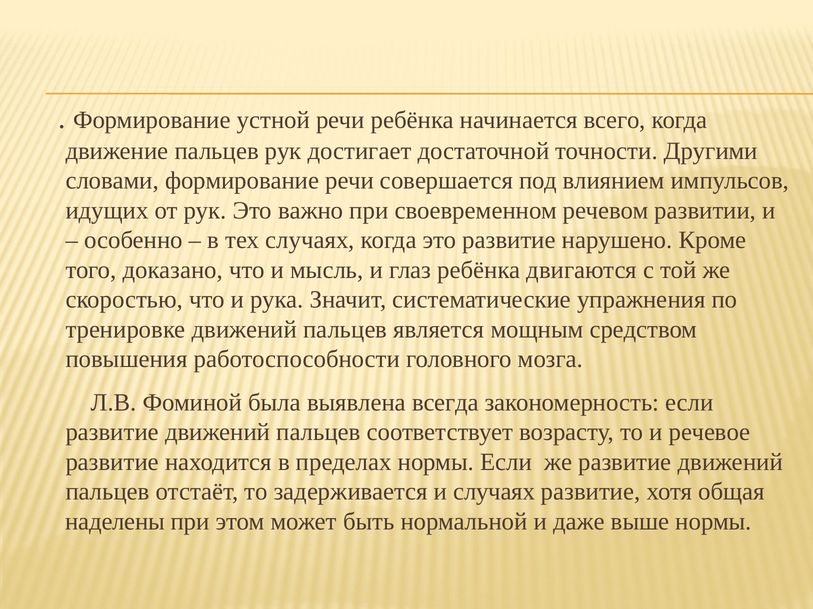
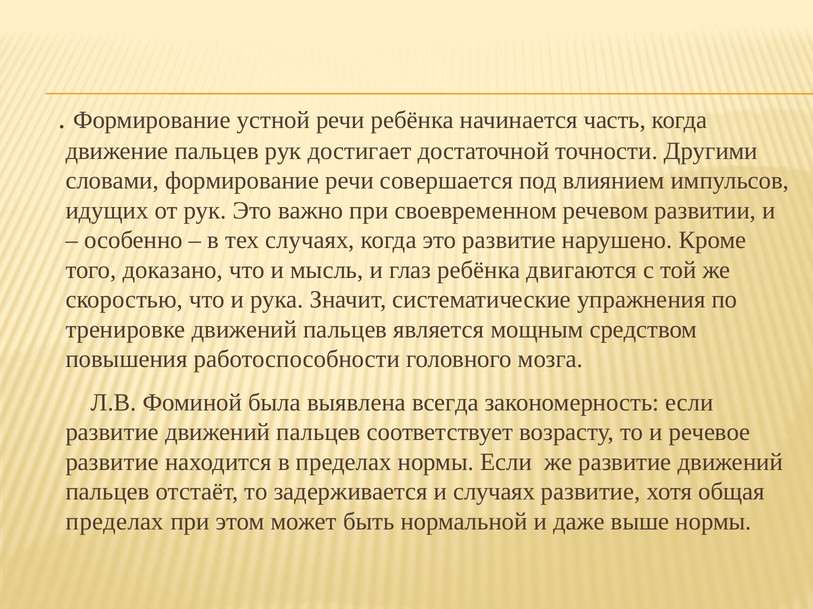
всего: всего -> часть
наделены at (115, 522): наделены -> пределах
